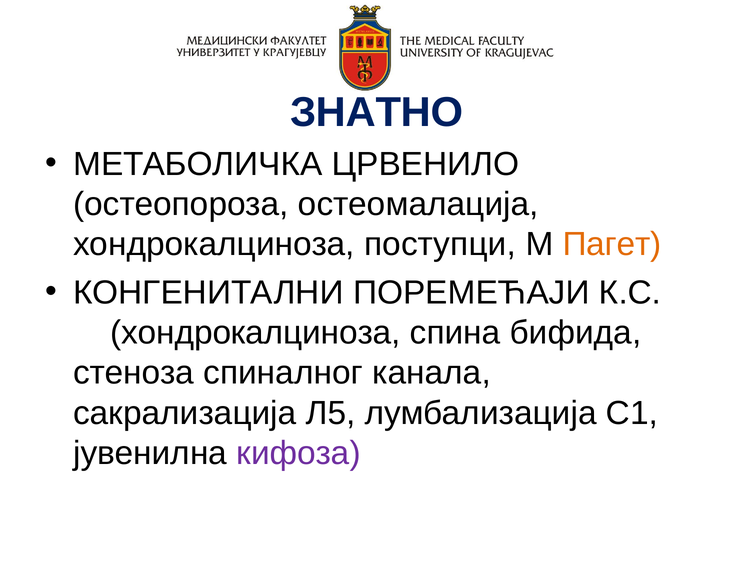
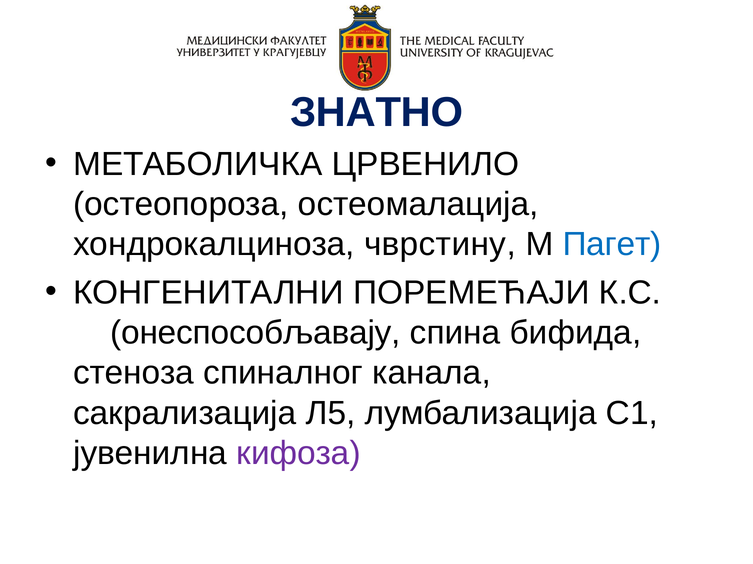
поступци: поступци -> чврстину
Пагет colour: orange -> blue
хондрокалциноза at (255, 333): хондрокалциноза -> онеспособљавају
